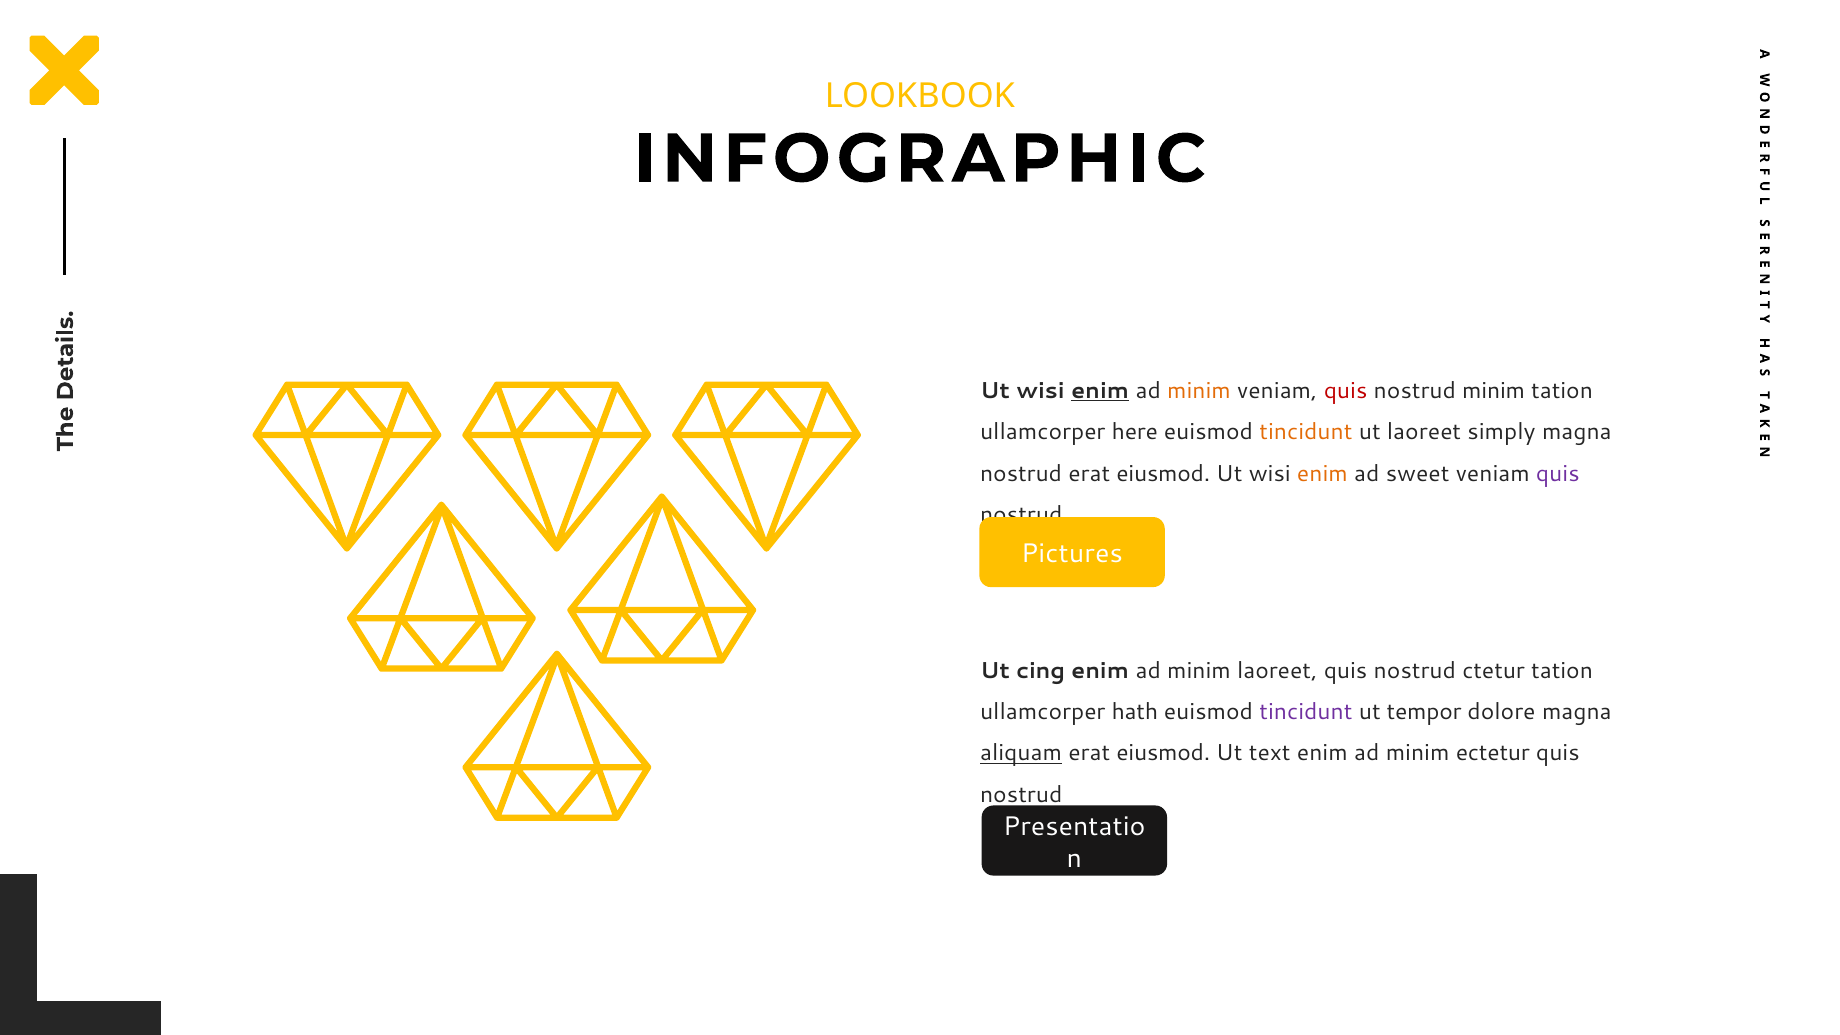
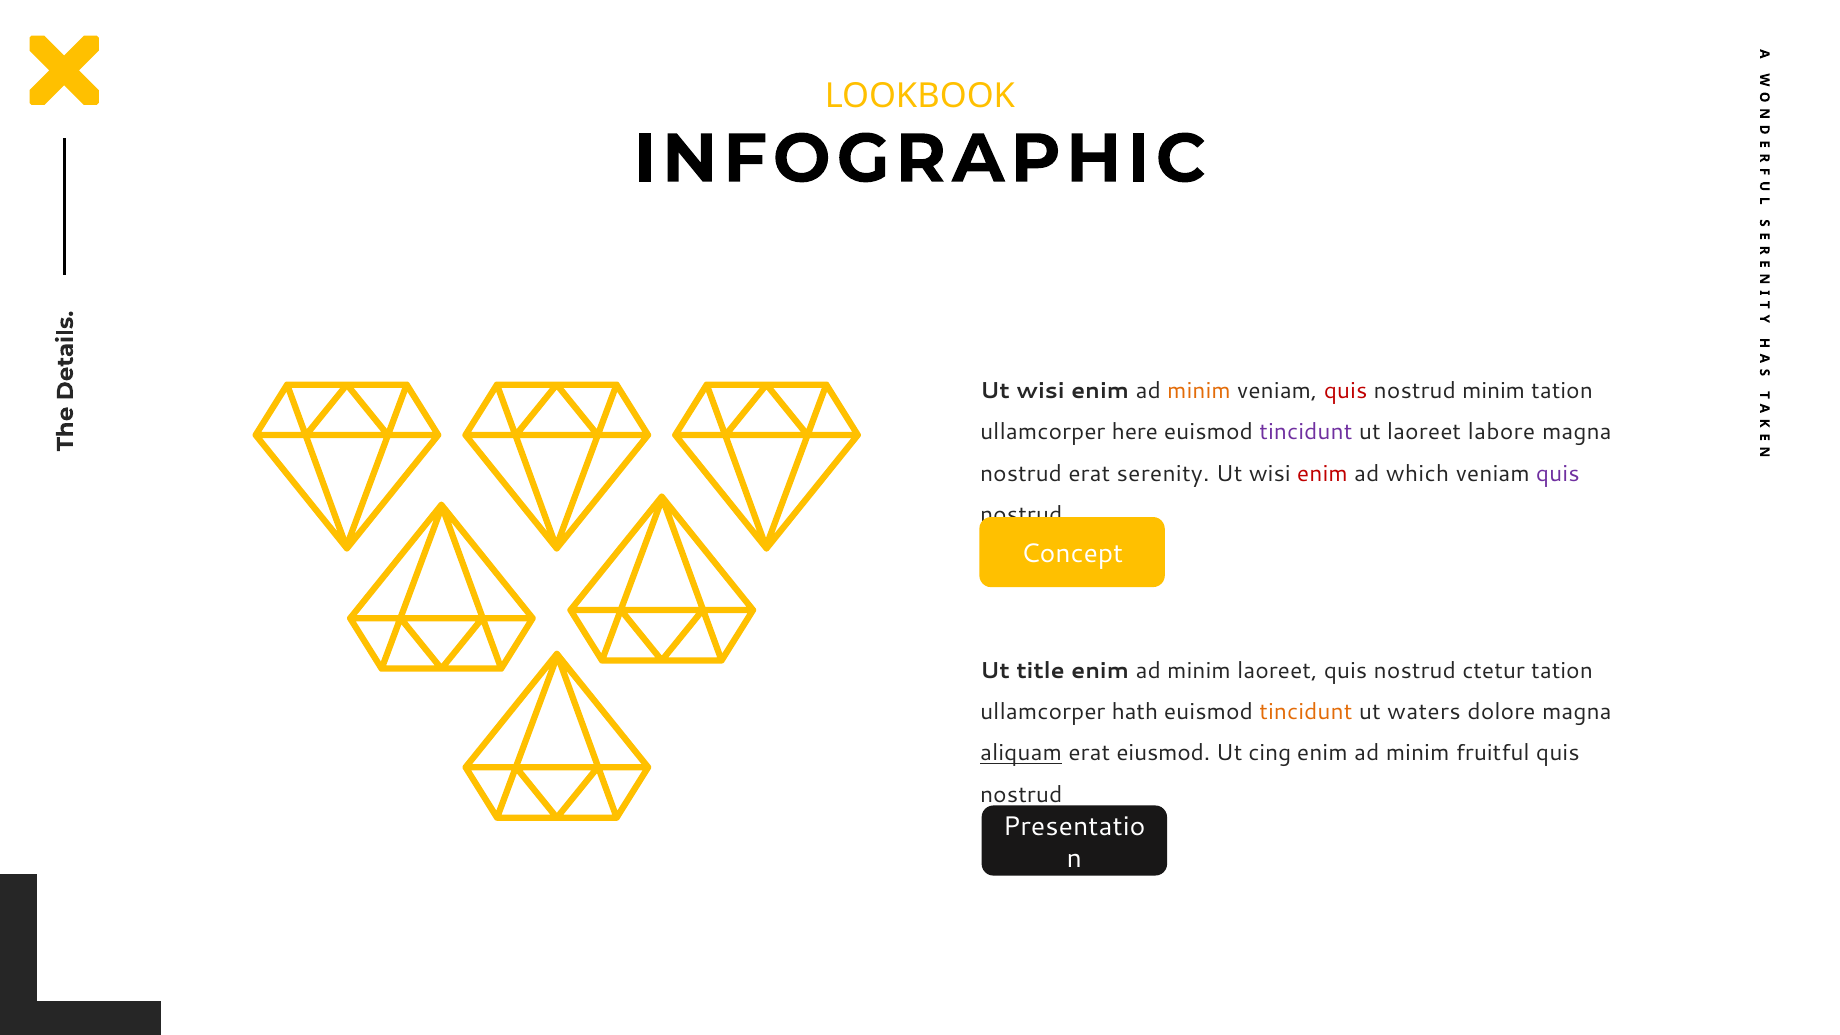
enim at (1100, 391) underline: present -> none
tincidunt at (1306, 432) colour: orange -> purple
simply: simply -> labore
eiusmod at (1163, 474): eiusmod -> serenity
enim at (1322, 474) colour: orange -> red
sweet: sweet -> which
Pictures: Pictures -> Concept
cing: cing -> title
tincidunt at (1306, 712) colour: purple -> orange
tempor: tempor -> waters
text: text -> cing
ectetur: ectetur -> fruitful
